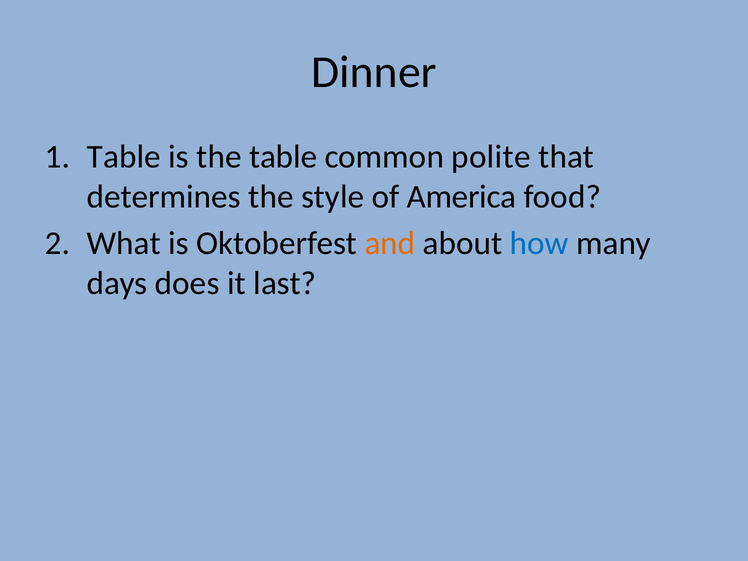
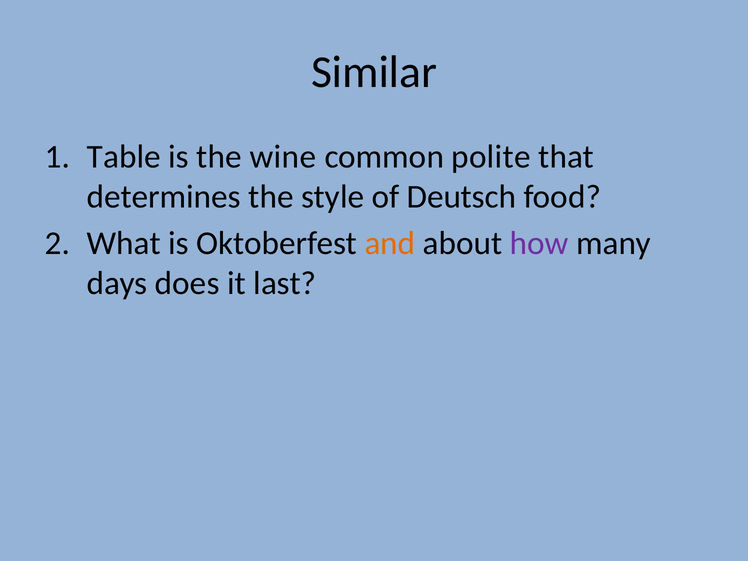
Dinner: Dinner -> Similar
the table: table -> wine
America: America -> Deutsch
how colour: blue -> purple
